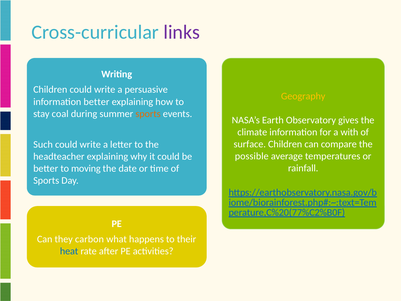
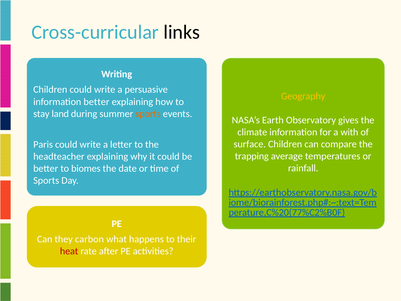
links colour: purple -> black
coal: coal -> land
Such: Such -> Paris
possible: possible -> trapping
moving: moving -> biomes
heat colour: blue -> red
